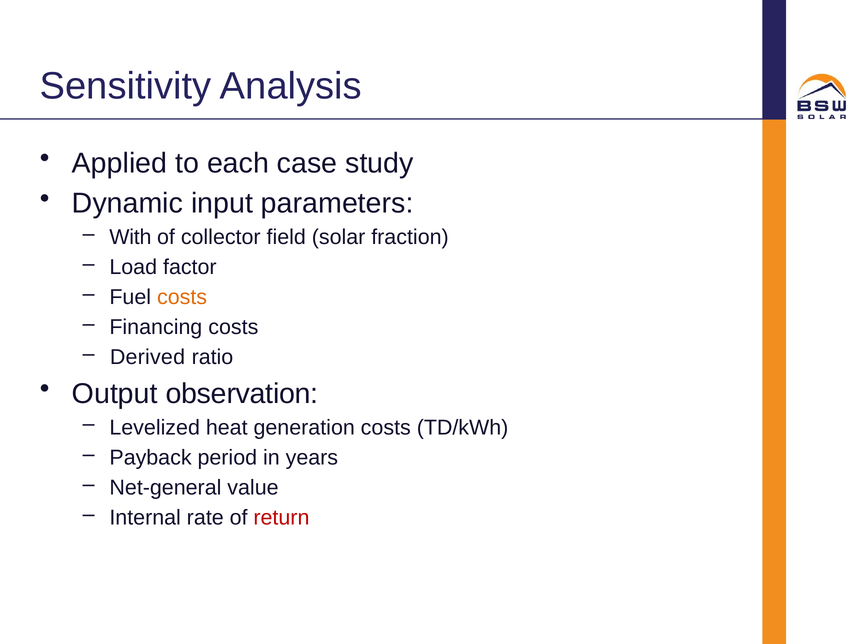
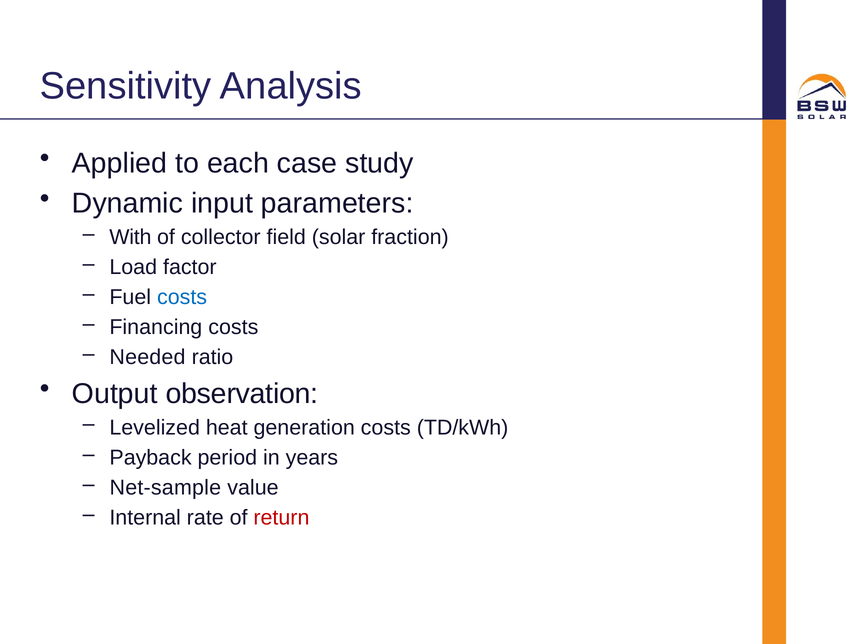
costs at (182, 297) colour: orange -> blue
Derived: Derived -> Needed
Net-general: Net-general -> Net-sample
